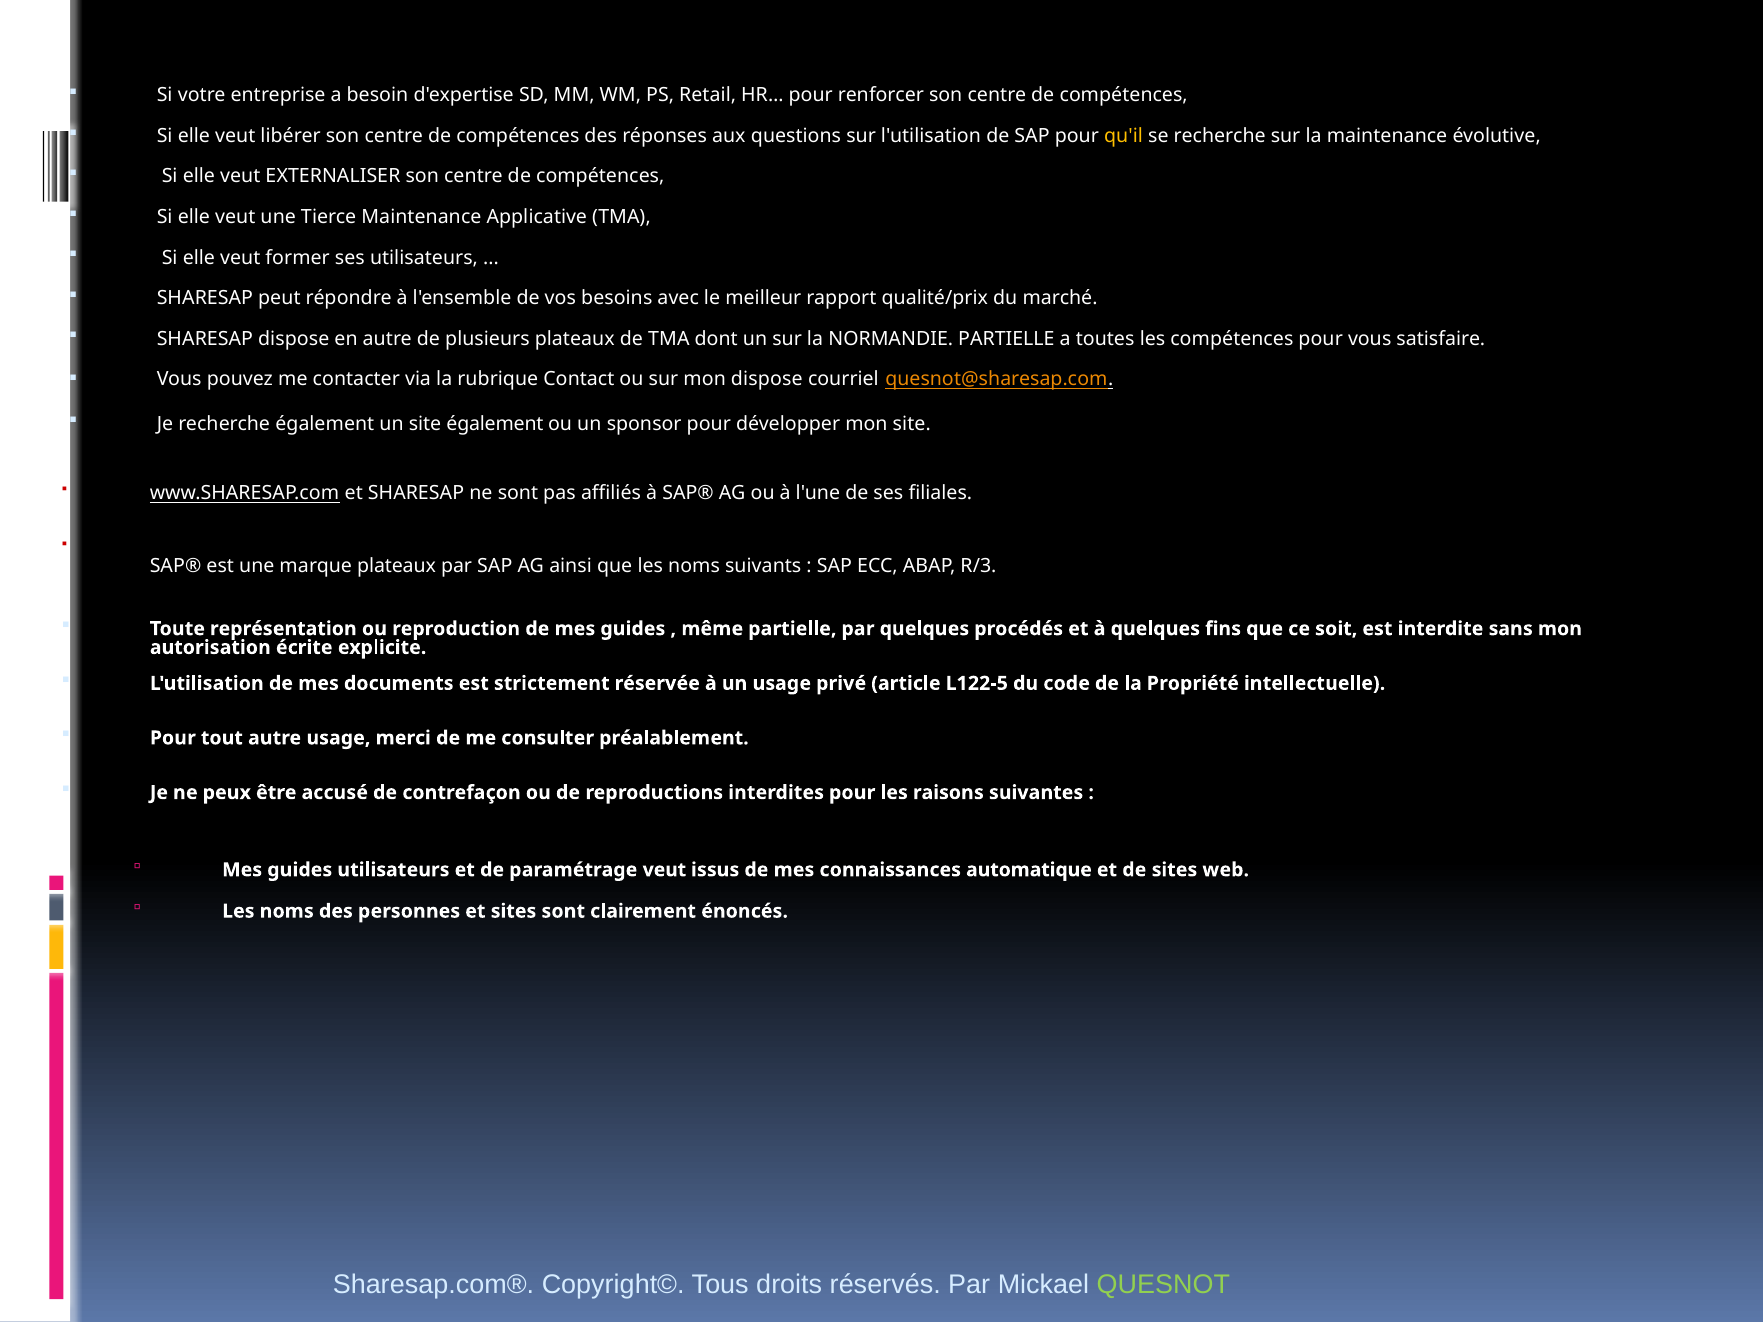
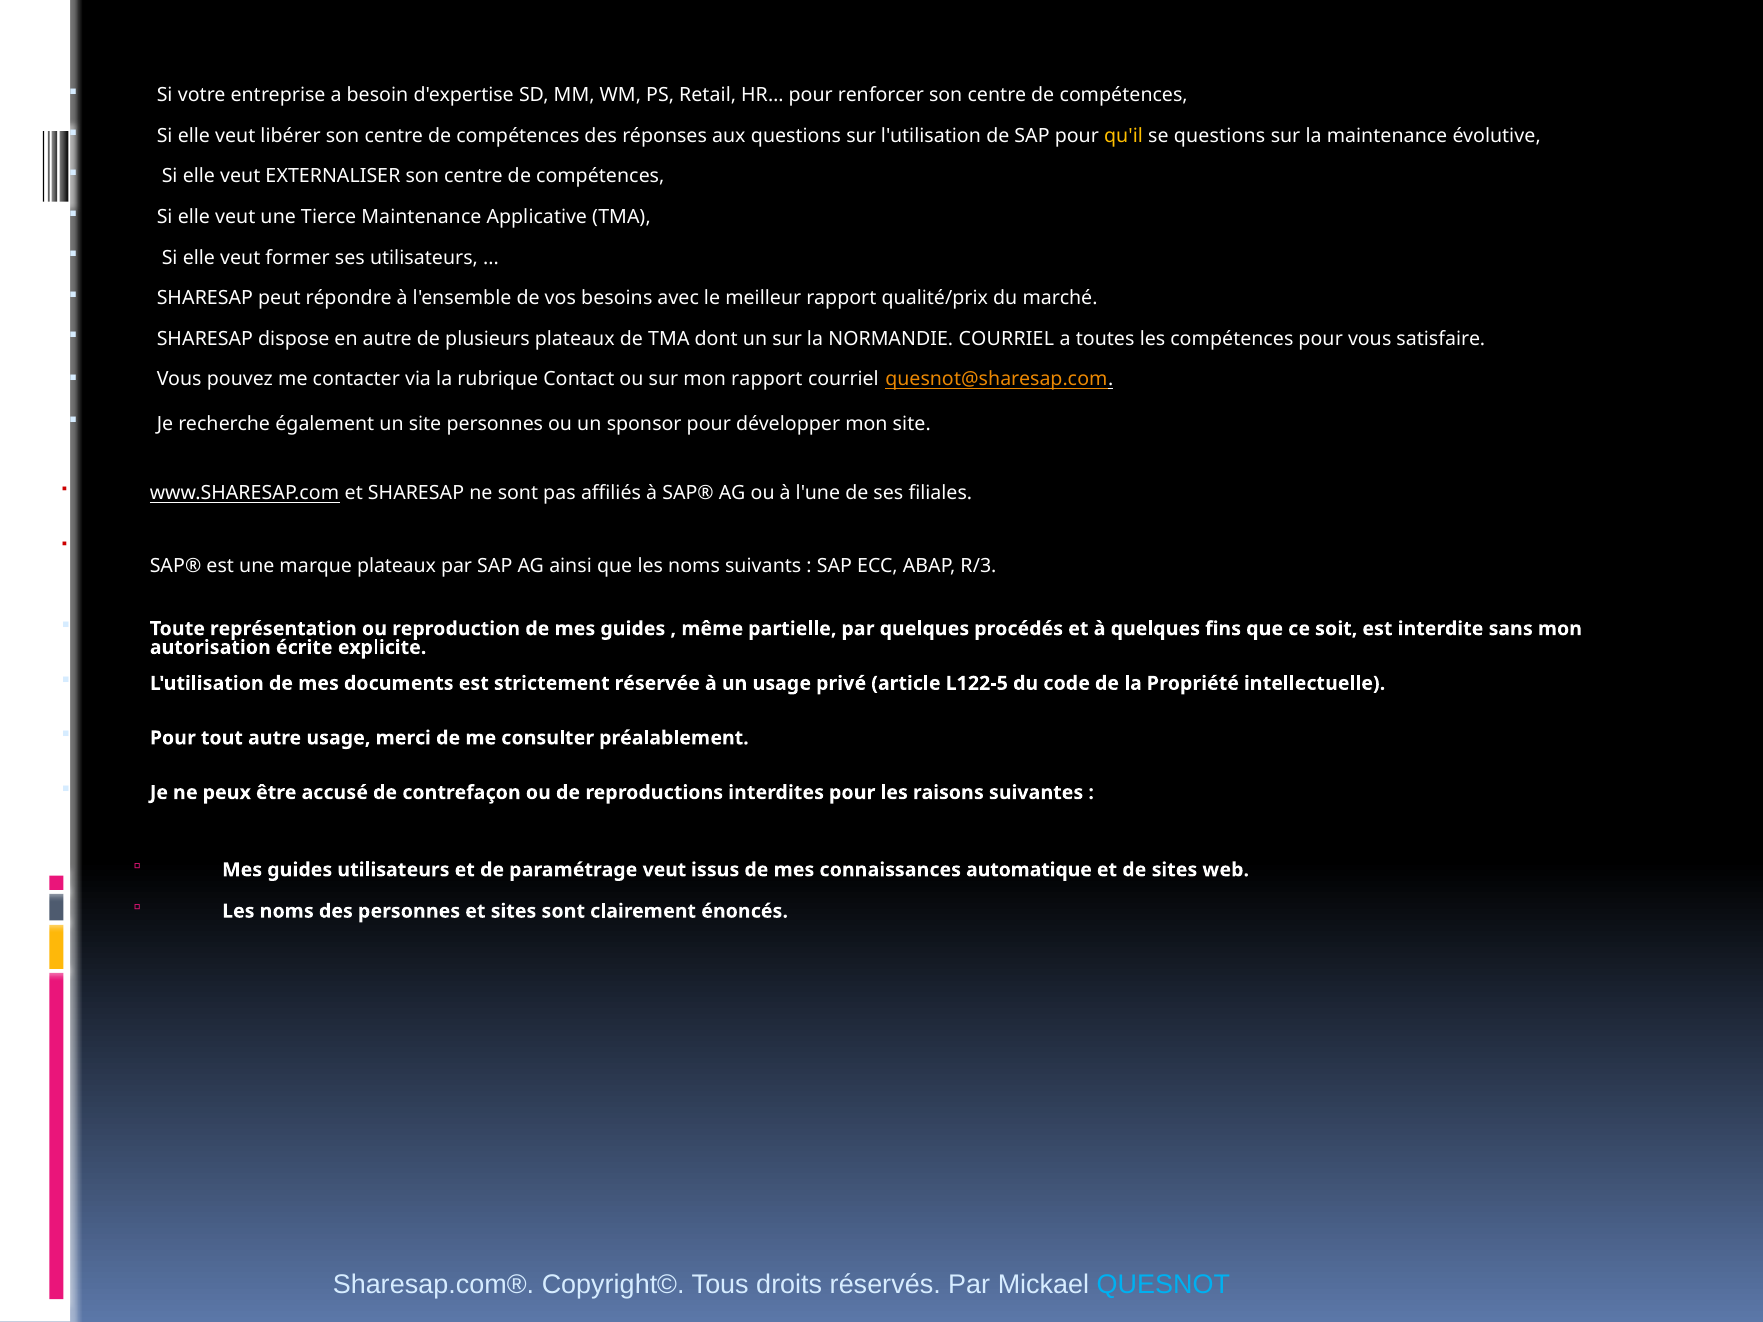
se recherche: recherche -> questions
NORMANDIE PARTIELLE: PARTIELLE -> COURRIEL
mon dispose: dispose -> rapport
site également: également -> personnes
QUESNOT colour: light green -> light blue
